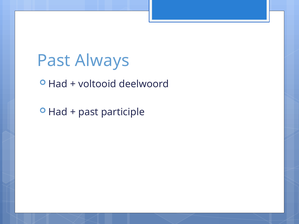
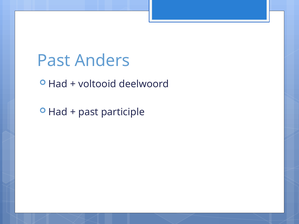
Always: Always -> Anders
